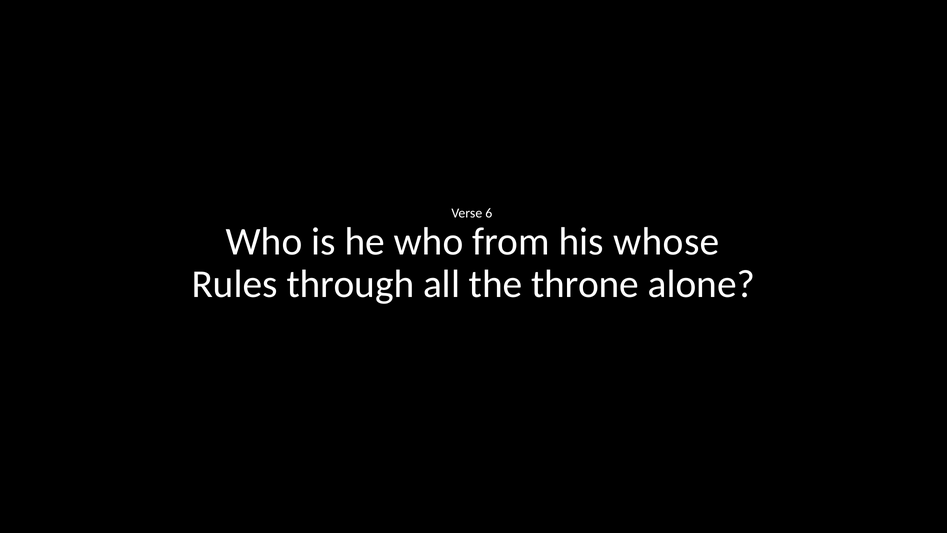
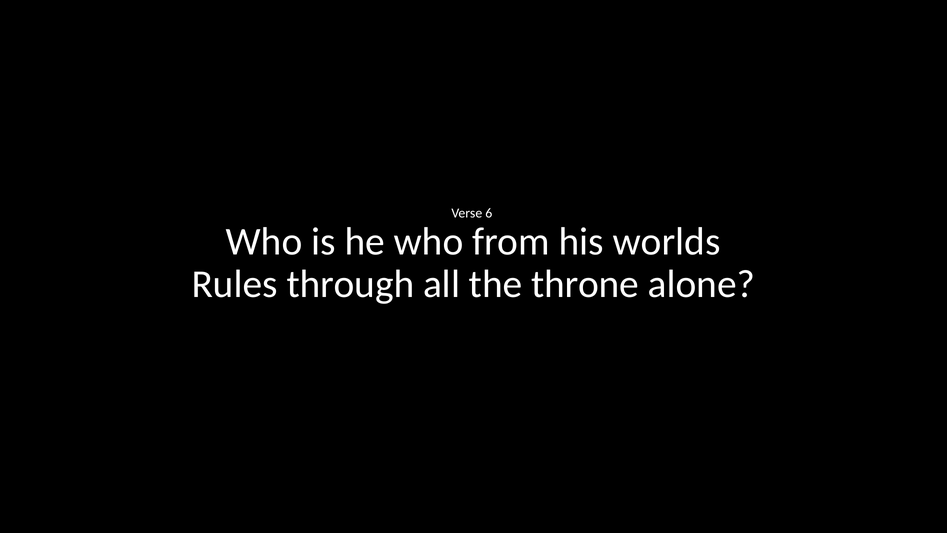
whose: whose -> worlds
